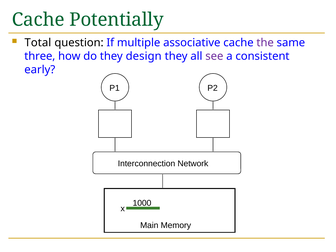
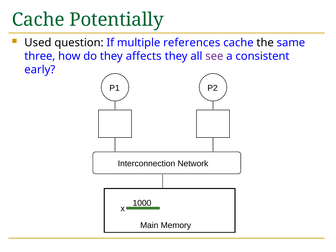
Total: Total -> Used
associative: associative -> references
the colour: purple -> black
design: design -> affects
